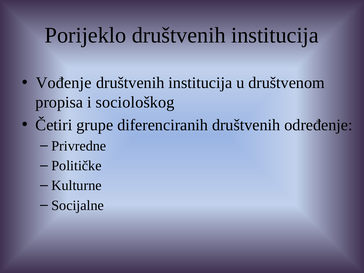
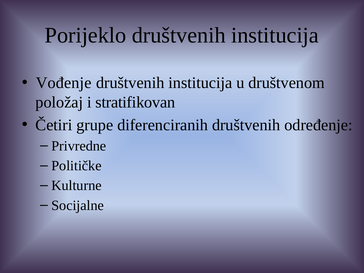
propisa: propisa -> položaj
sociološkog: sociološkog -> stratifikovan
